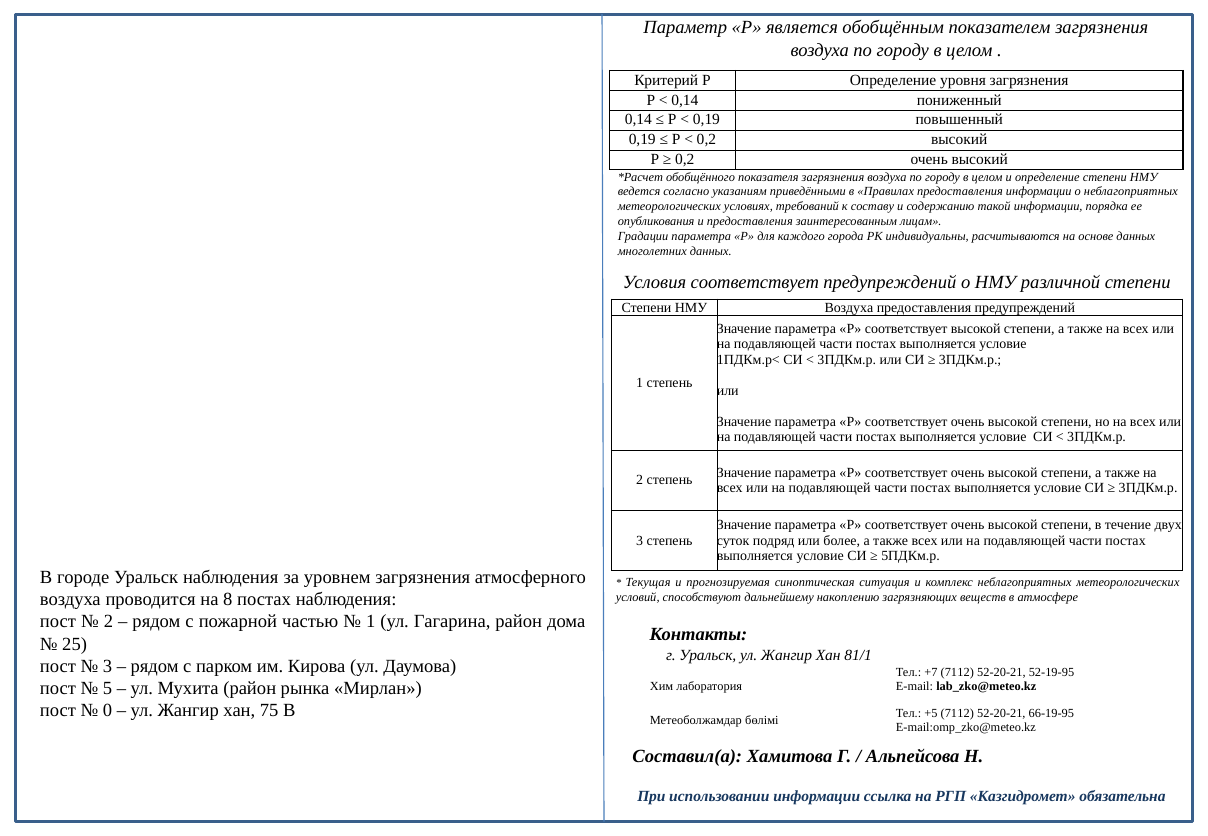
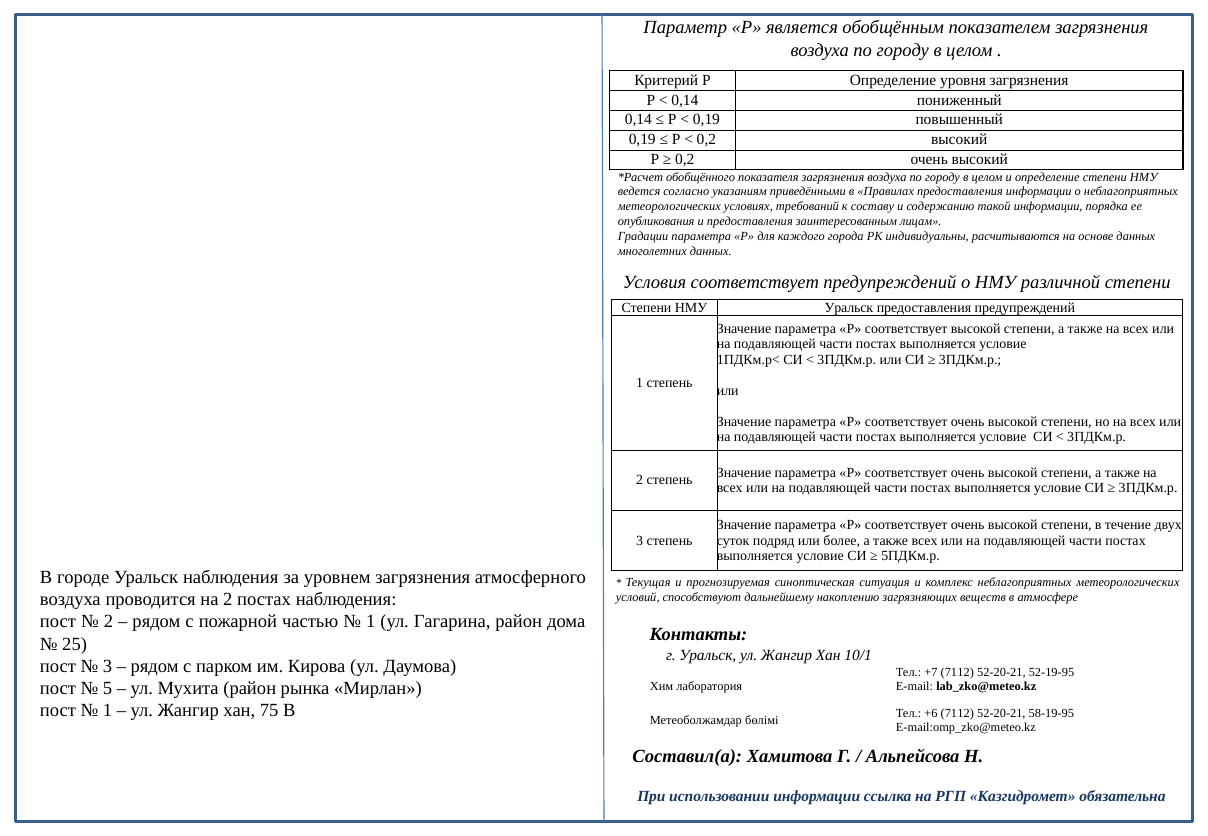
НМУ Воздуха: Воздуха -> Уральск
на 8: 8 -> 2
81/1: 81/1 -> 10/1
0 at (107, 711): 0 -> 1
+5: +5 -> +6
66-19-95: 66-19-95 -> 58-19-95
